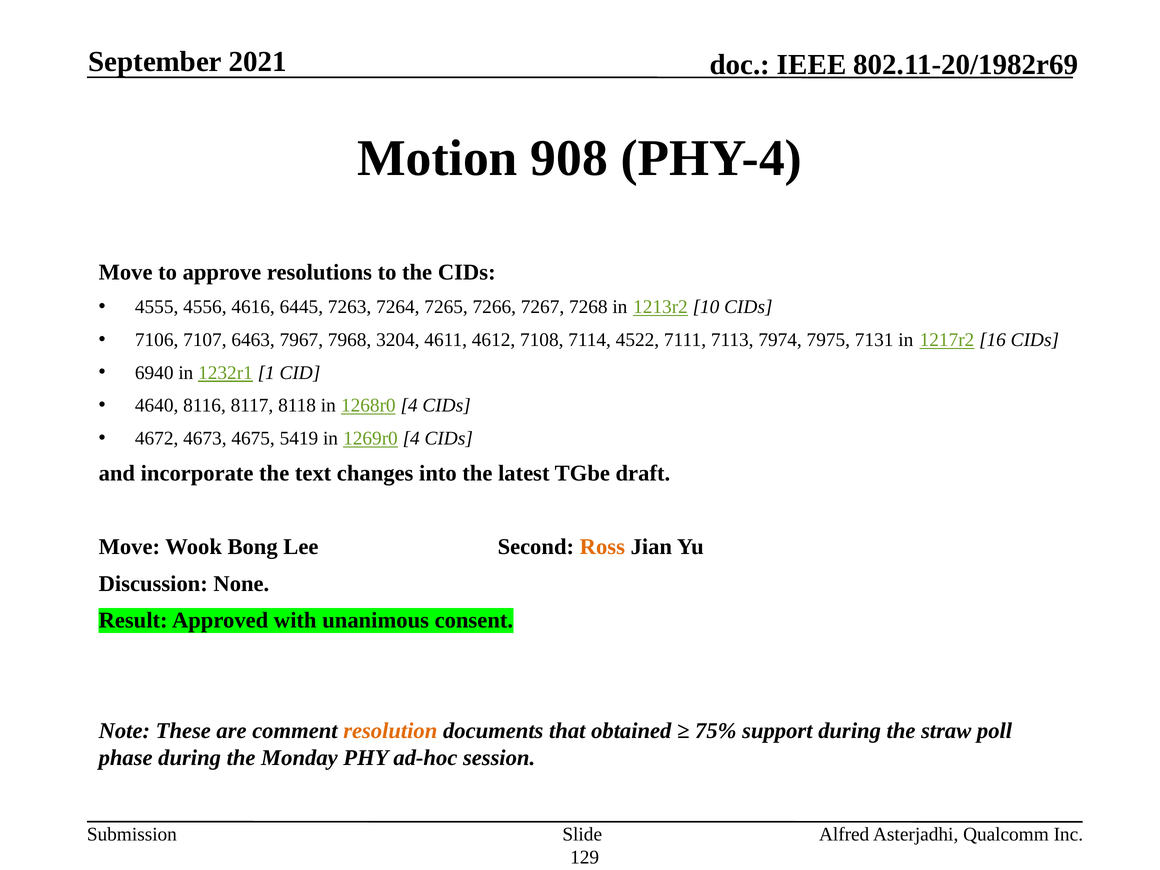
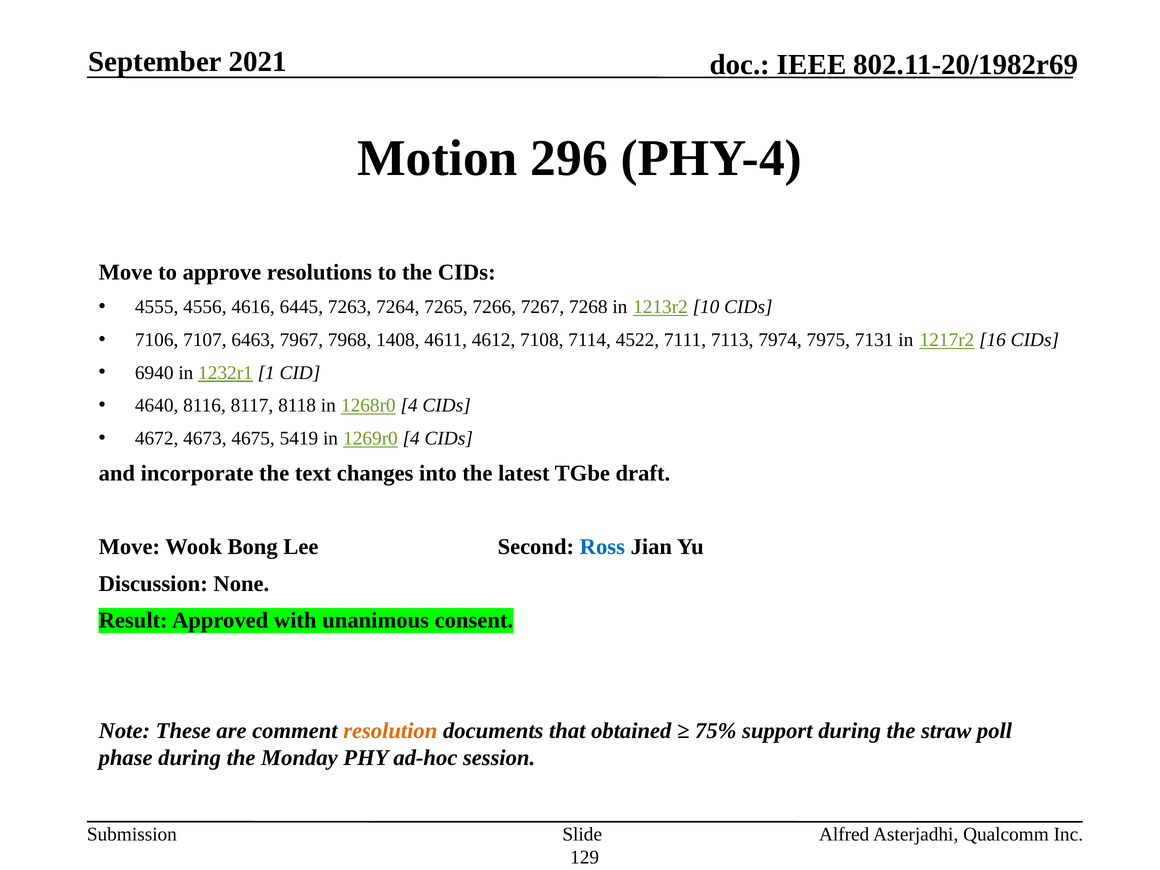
908: 908 -> 296
3204: 3204 -> 1408
Ross colour: orange -> blue
